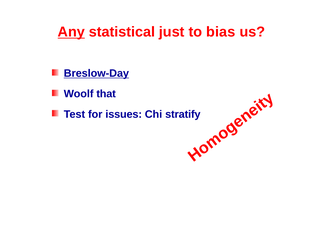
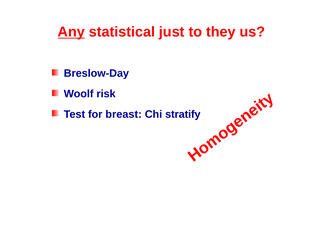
bias: bias -> they
Breslow-Day underline: present -> none
that: that -> risk
issues: issues -> breast
